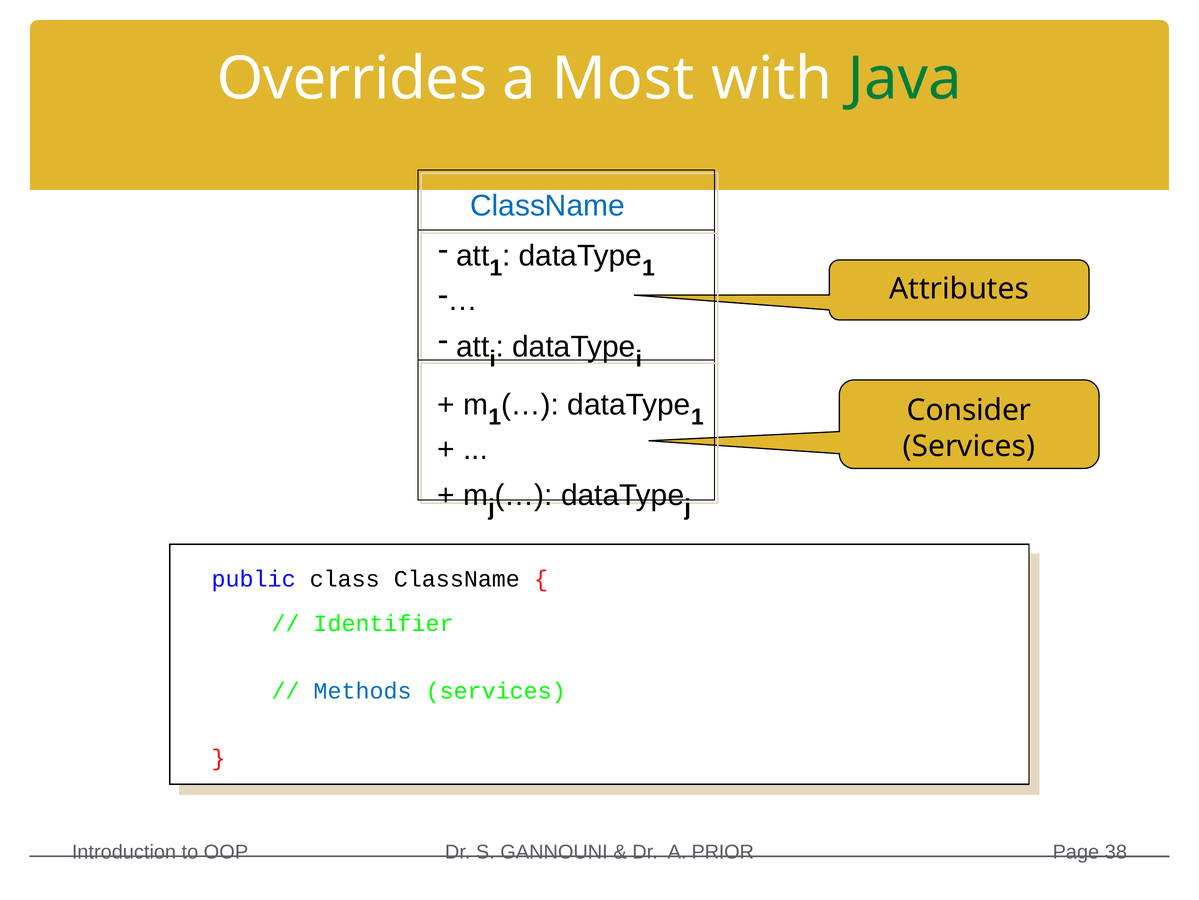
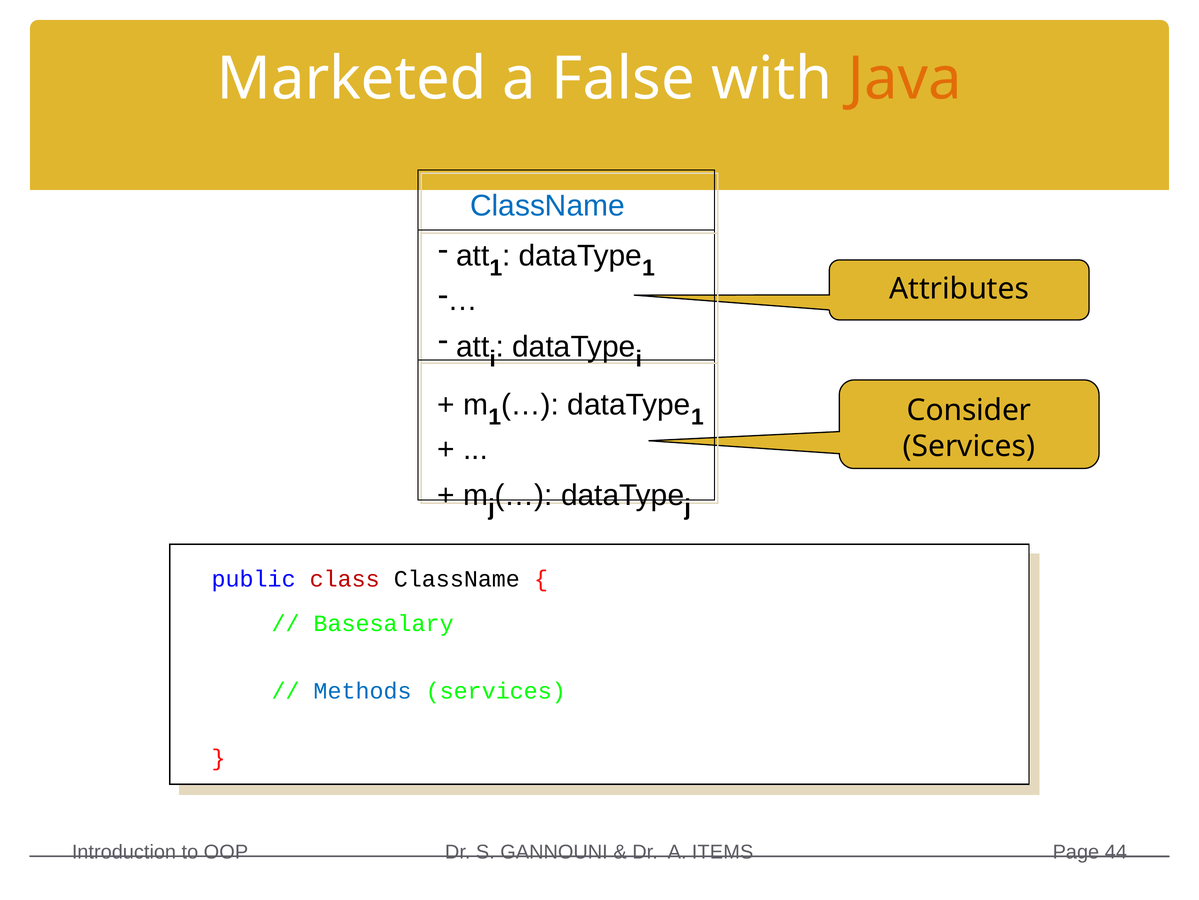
Overrides: Overrides -> Marketed
Most: Most -> False
Java colour: green -> orange
class colour: black -> red
Identifier: Identifier -> Basesalary
PRIOR: PRIOR -> ITEMS
38: 38 -> 44
